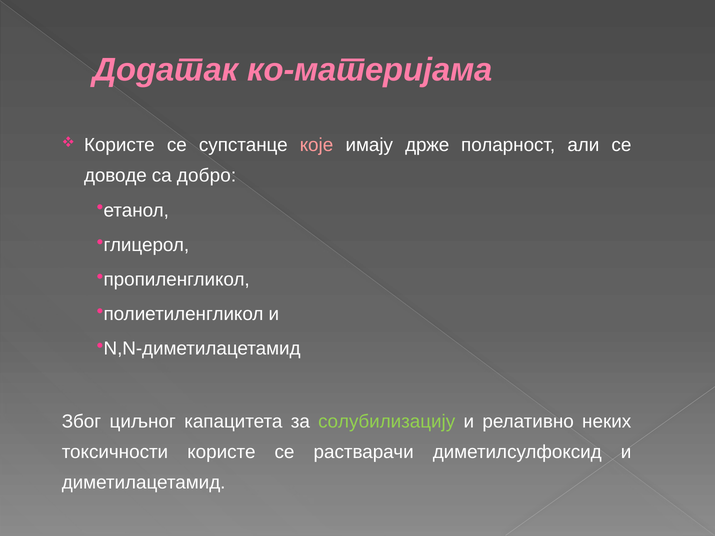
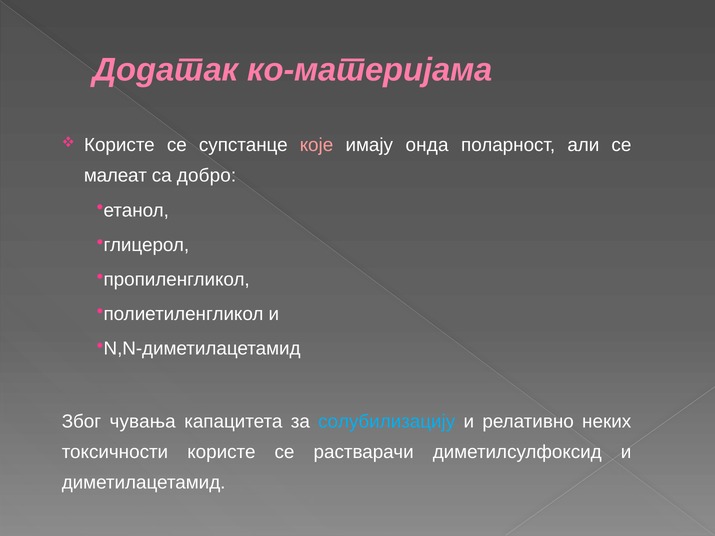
држе: држе -> онда
доводе: доводе -> малеат
циљног: циљног -> чувања
солубилизацију colour: light green -> light blue
